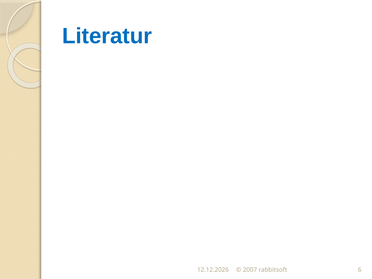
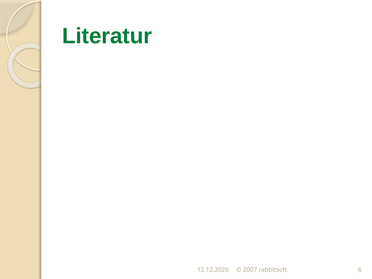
Literatur colour: blue -> green
